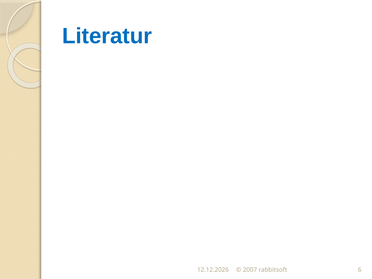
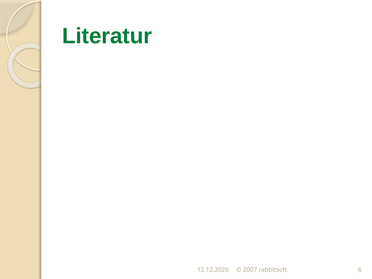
Literatur colour: blue -> green
